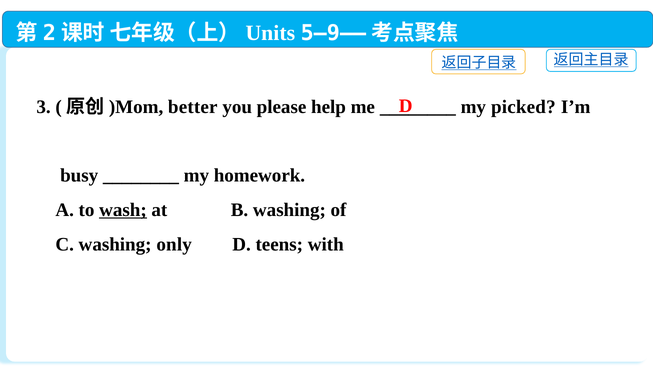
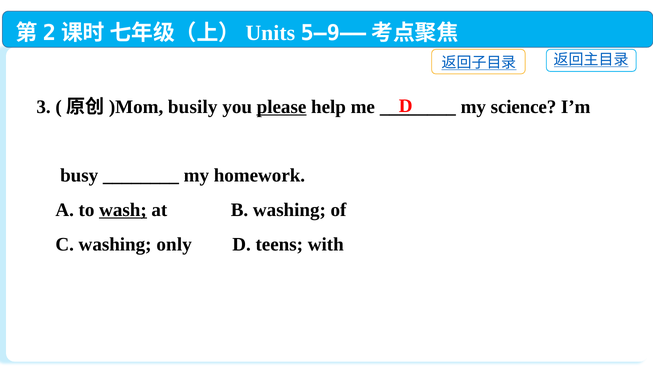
better: better -> busily
please underline: none -> present
picked: picked -> science
